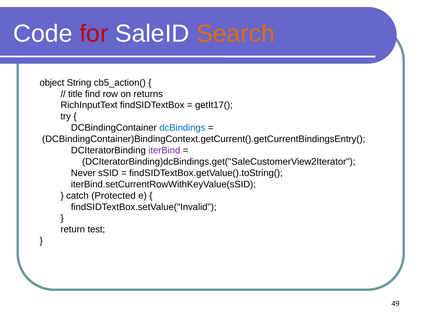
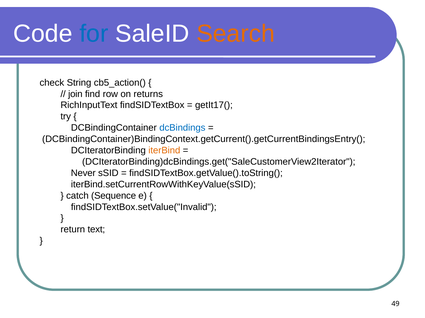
for colour: red -> blue
object: object -> check
title: title -> join
iterBind colour: purple -> orange
Protected: Protected -> Sequence
test: test -> text
